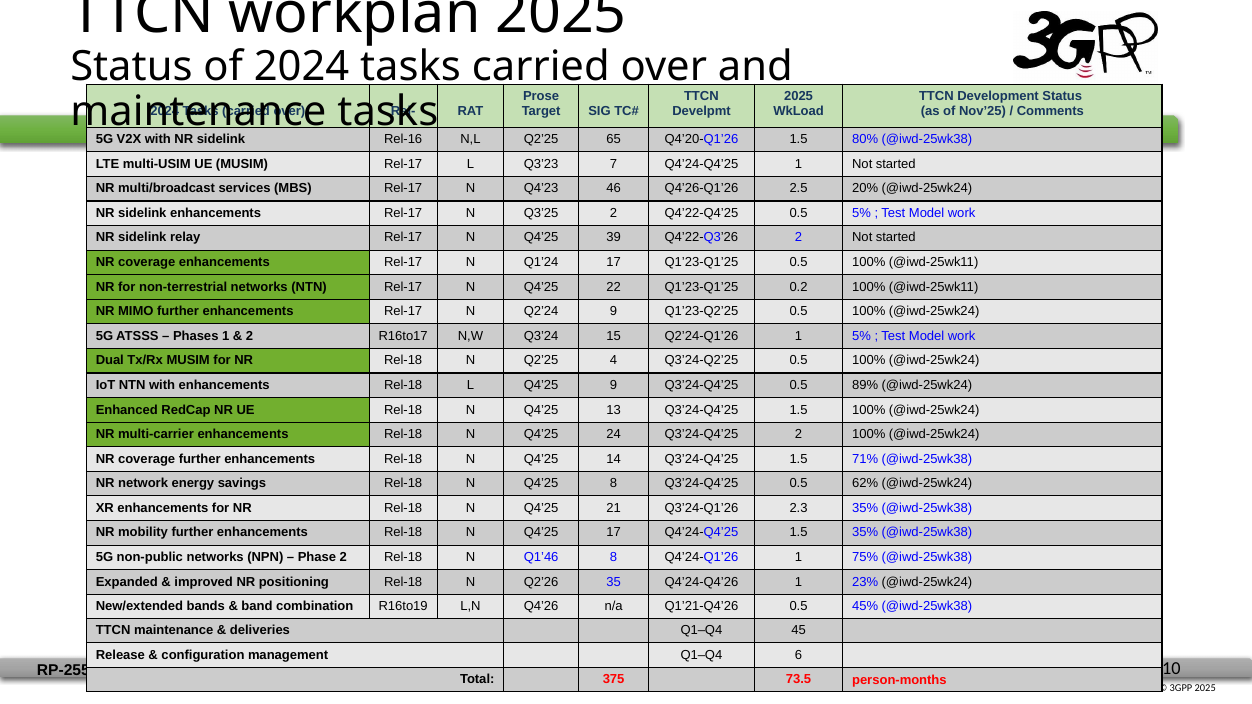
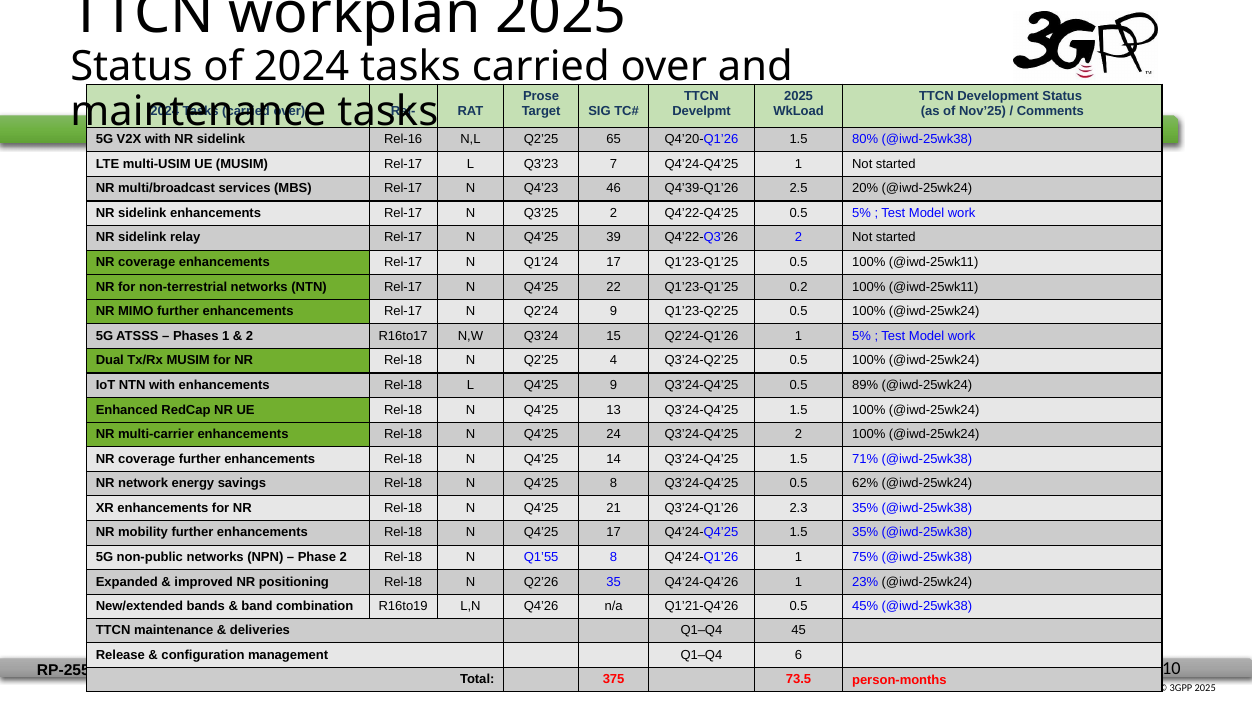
Q4’26-Q1’26: Q4’26-Q1’26 -> Q4’39-Q1’26
Q1’46: Q1’46 -> Q1’55
